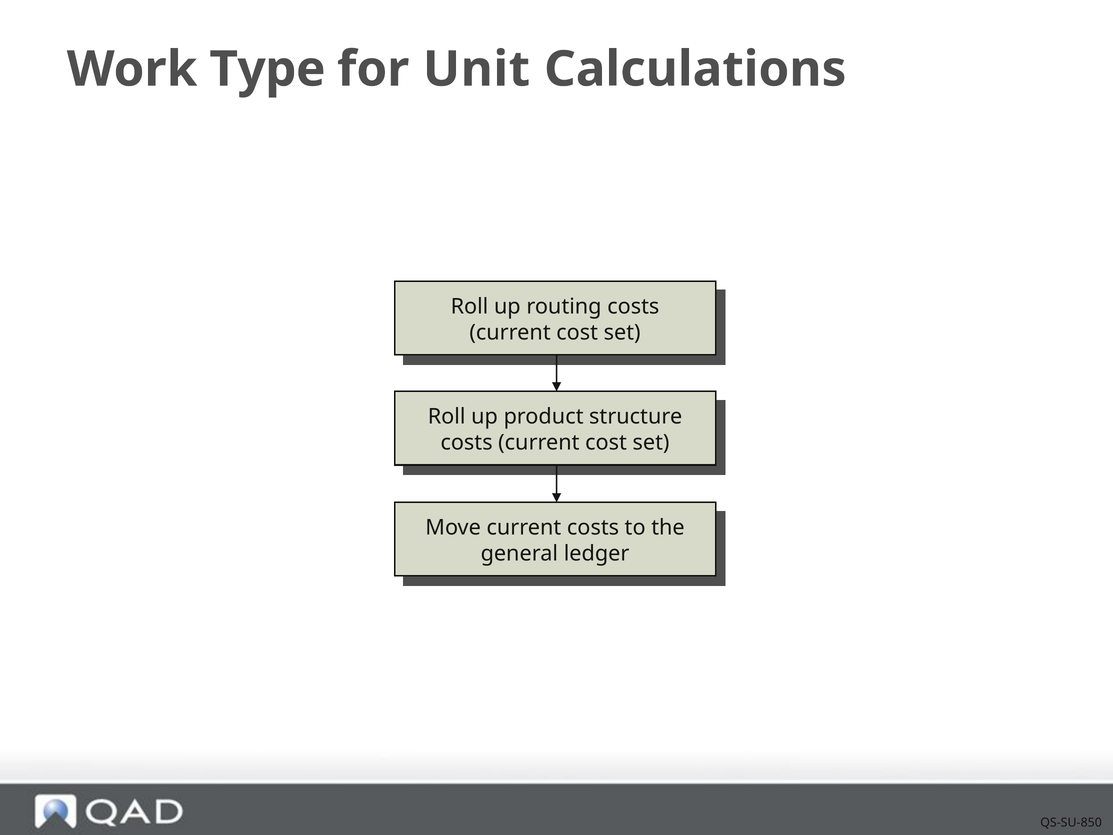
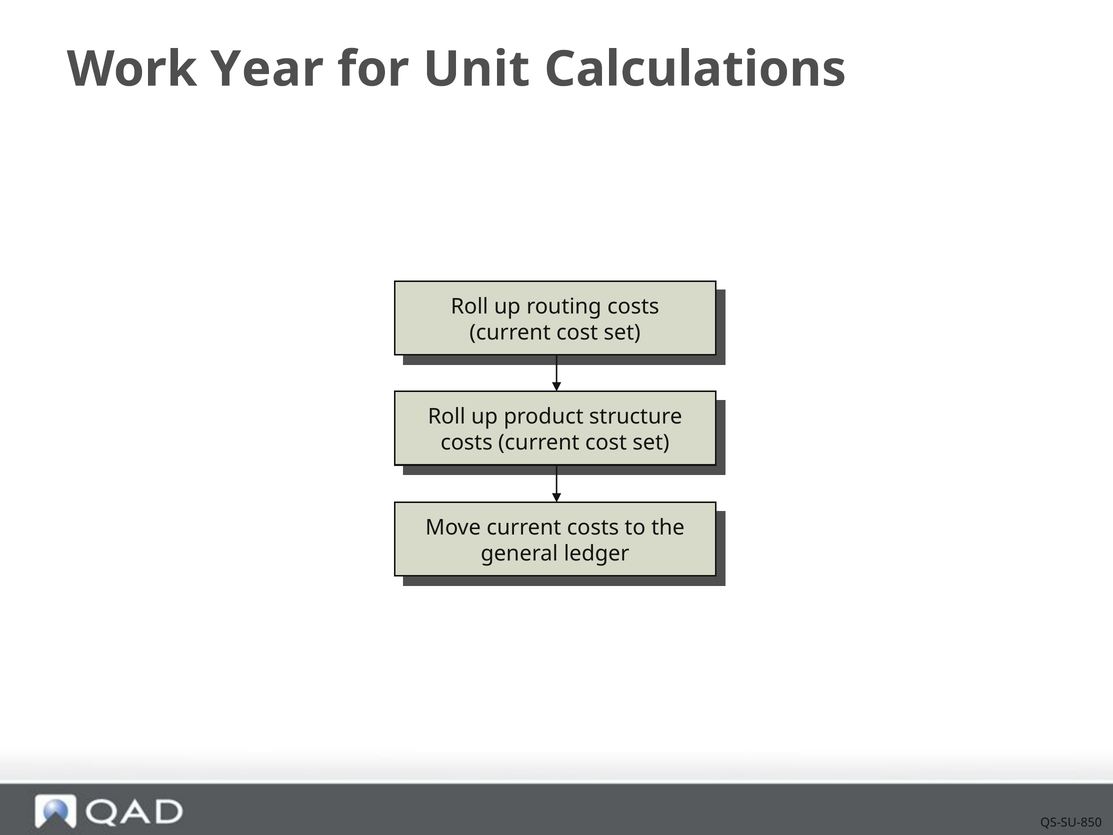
Type: Type -> Year
